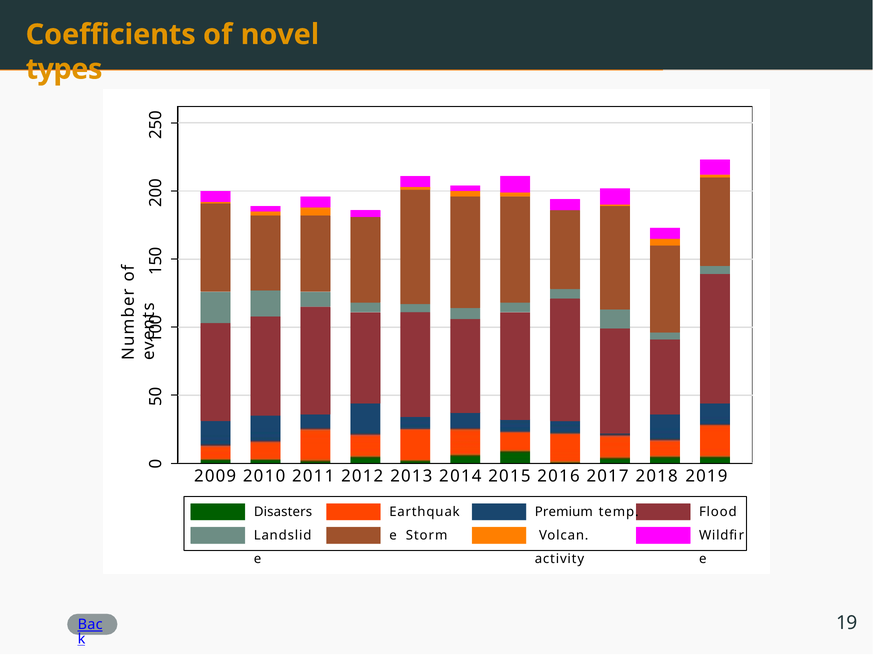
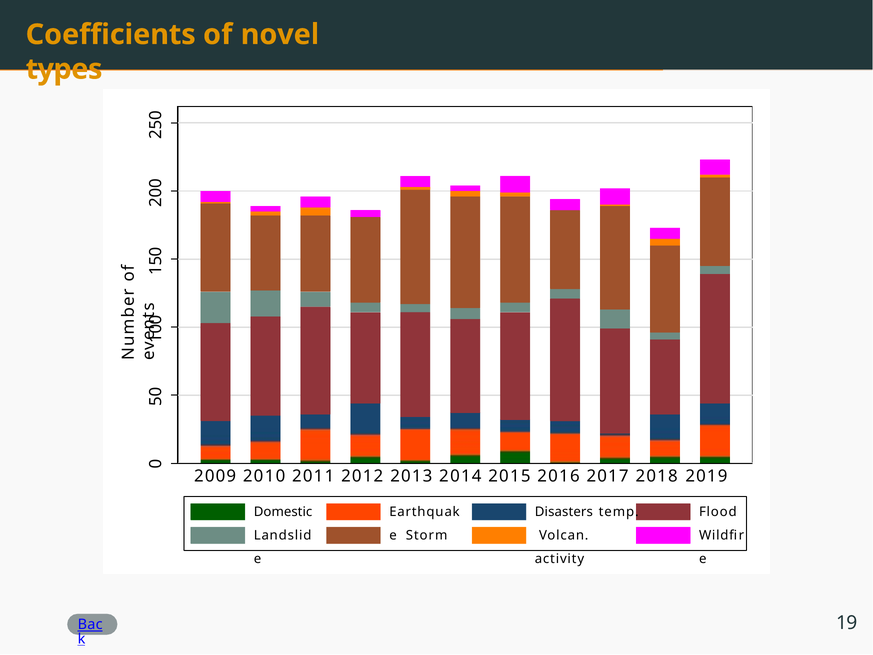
Disasters: Disasters -> Domestic
Premium: Premium -> Disasters
